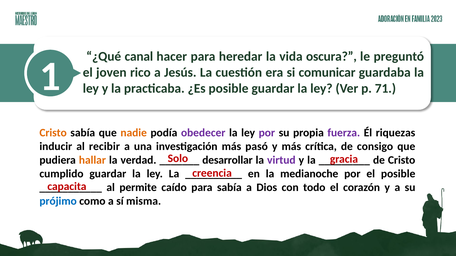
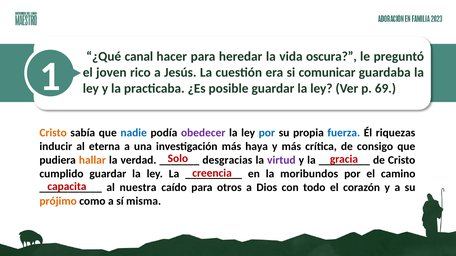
71: 71 -> 69
nadie colour: orange -> blue
por at (267, 133) colour: purple -> blue
fuerza colour: purple -> blue
recibir: recibir -> eterna
pasó: pasó -> haya
desarrollar: desarrollar -> desgracias
medianoche: medianoche -> moribundos
el posible: posible -> camino
permite: permite -> nuestra
para sabía: sabía -> otros
prójimo colour: blue -> orange
